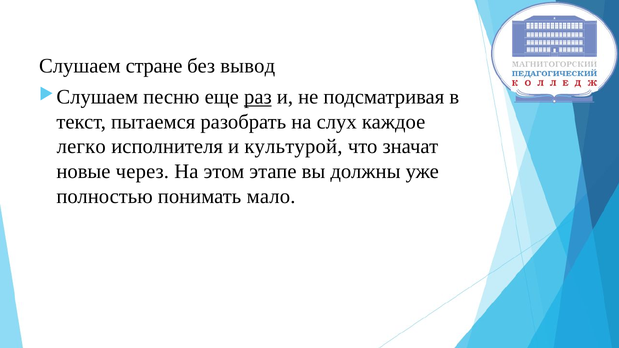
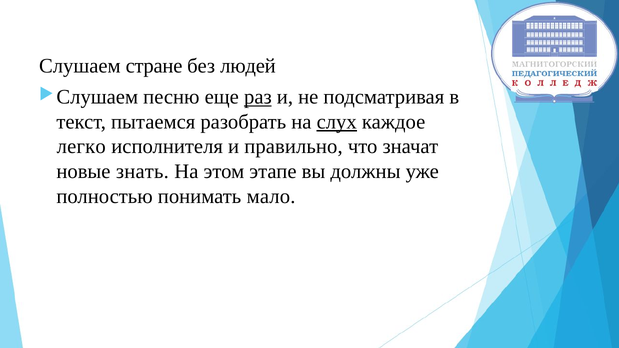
вывод: вывод -> людей
слух underline: none -> present
культурой: культурой -> правильно
через: через -> знать
